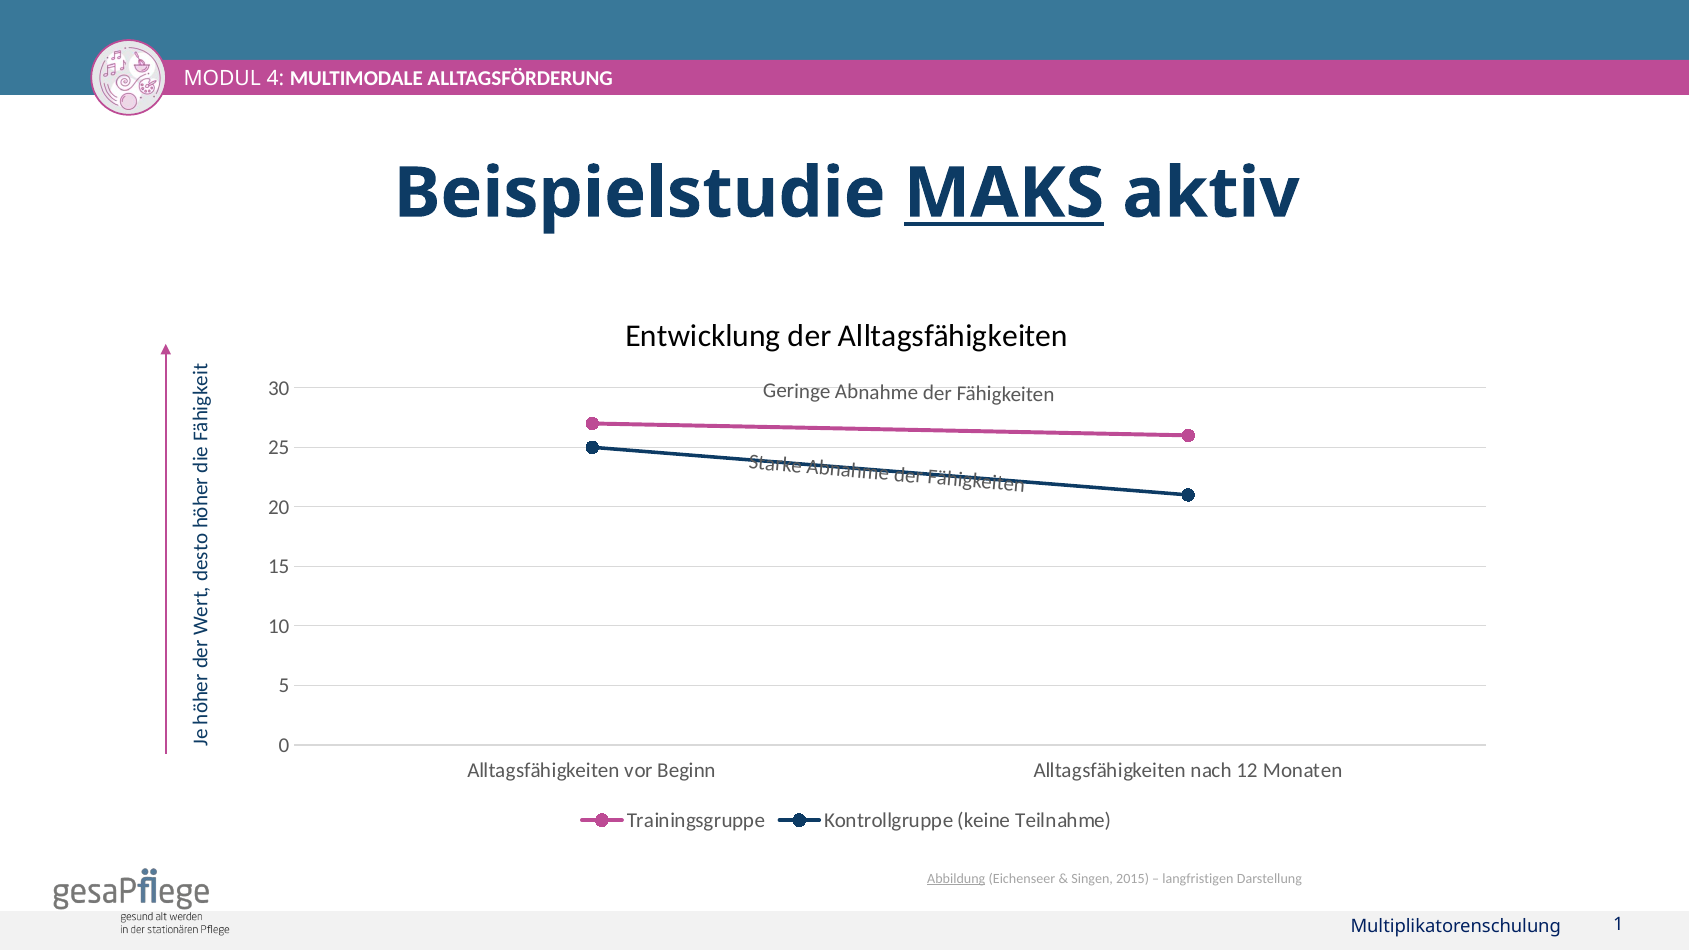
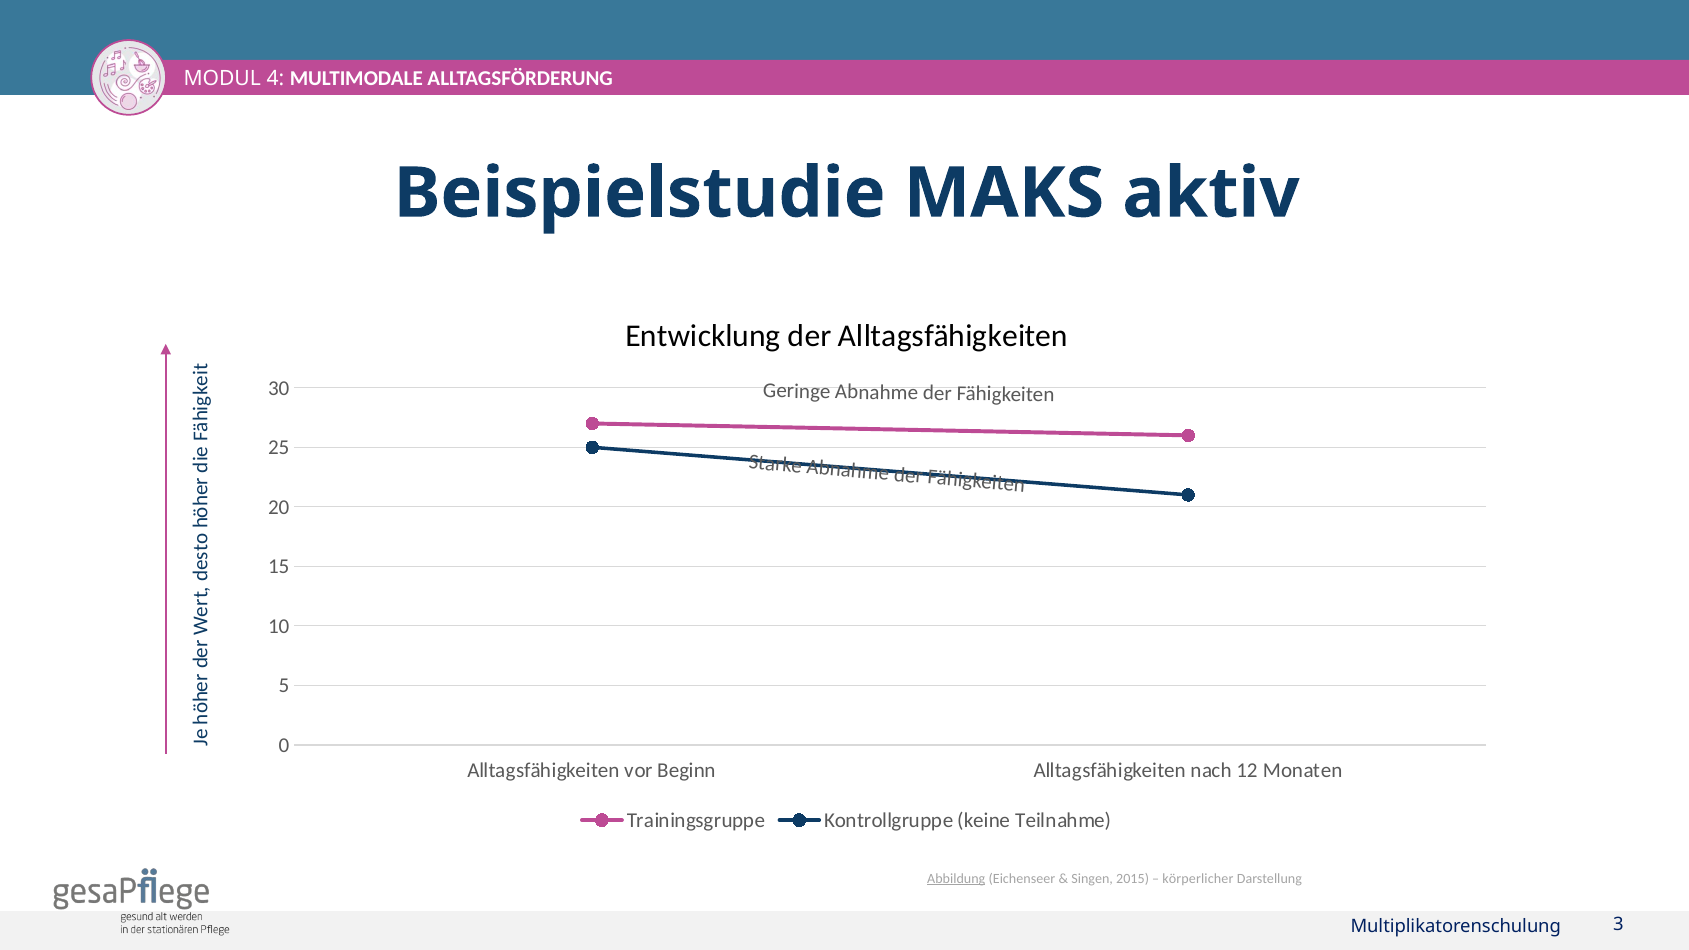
MAKS underline: present -> none
langfristigen: langfristigen -> körperlicher
1: 1 -> 3
